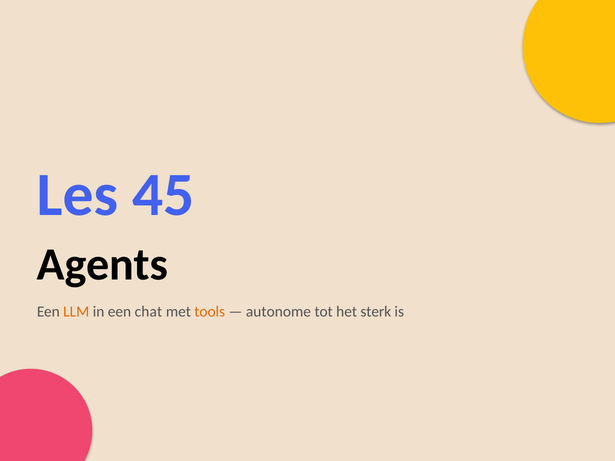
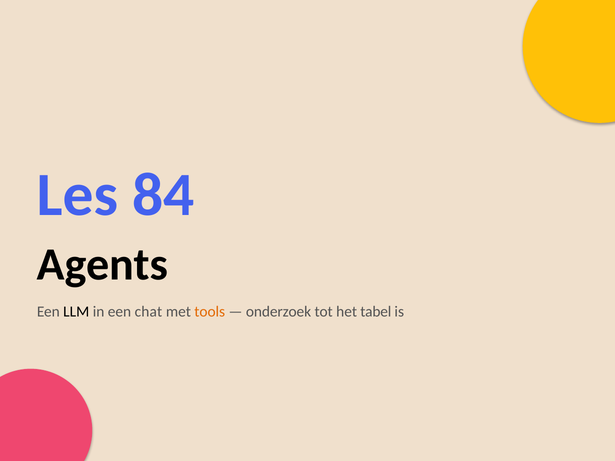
45: 45 -> 84
LLM colour: orange -> black
autonome: autonome -> onderzoek
sterk: sterk -> tabel
